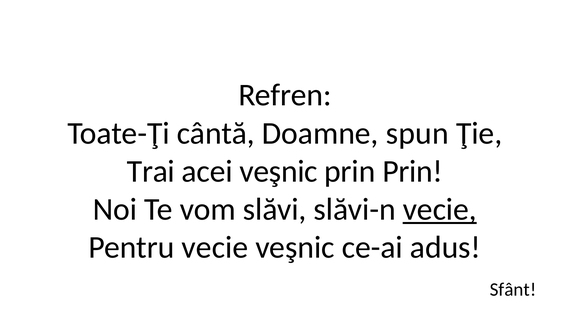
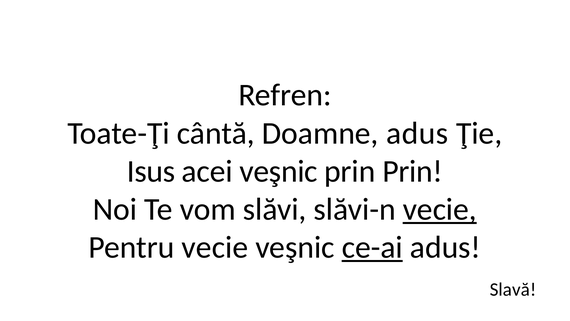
Doamne spun: spun -> adus
Trai: Trai -> Isus
ce-ai underline: none -> present
Sfânt: Sfânt -> Slavă
